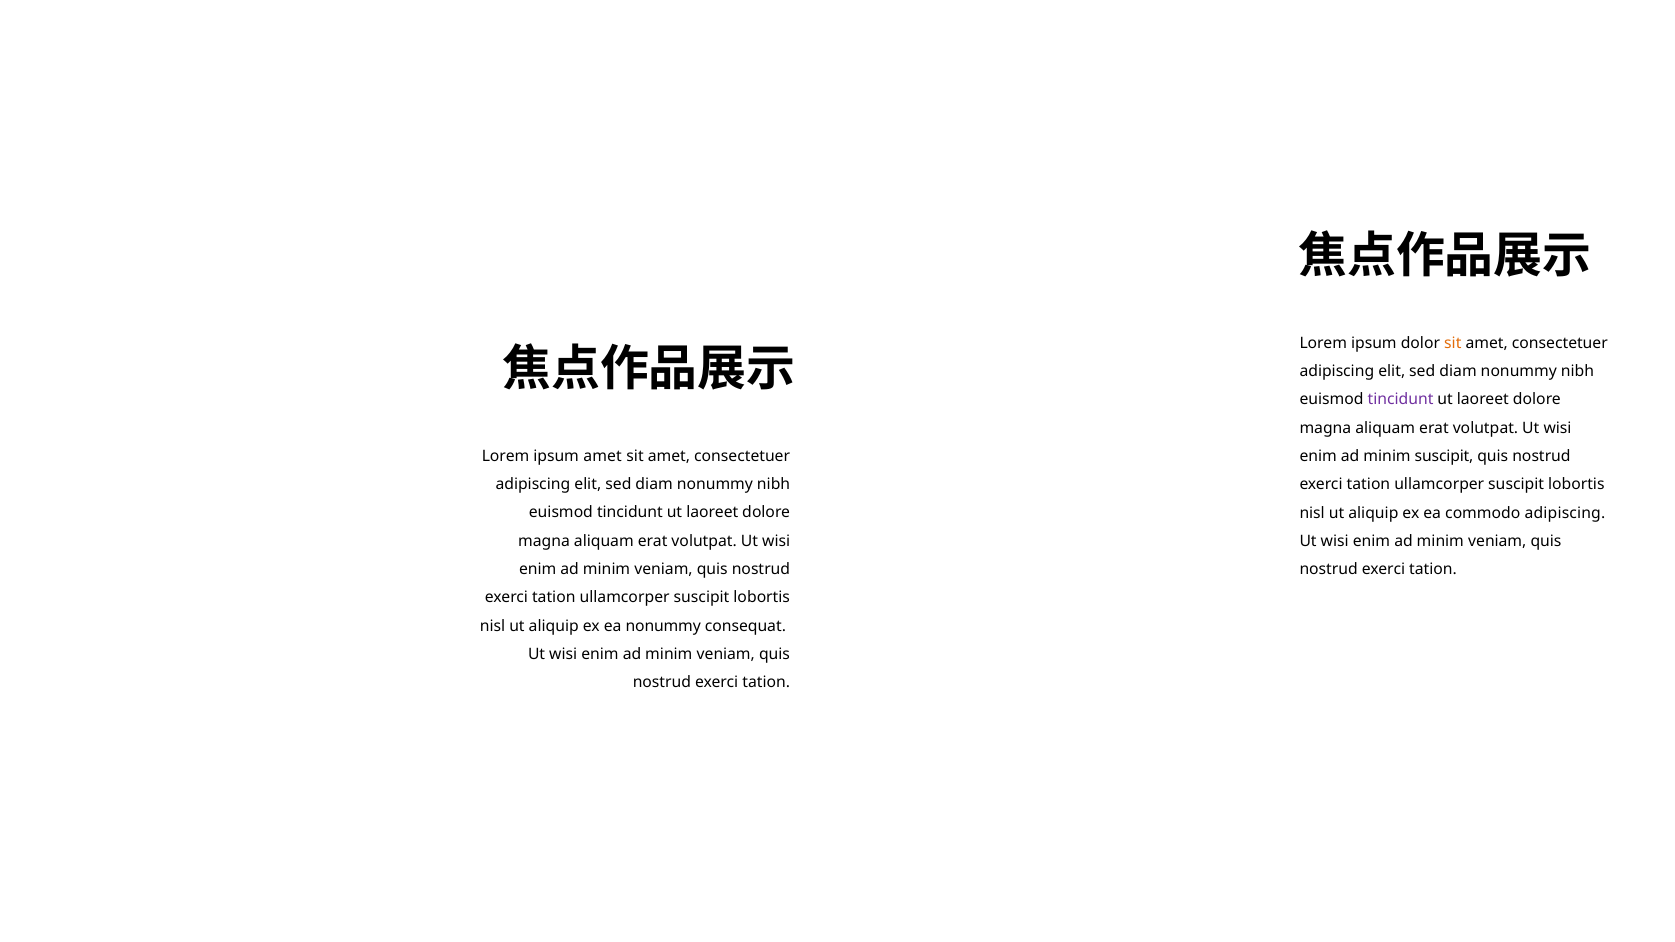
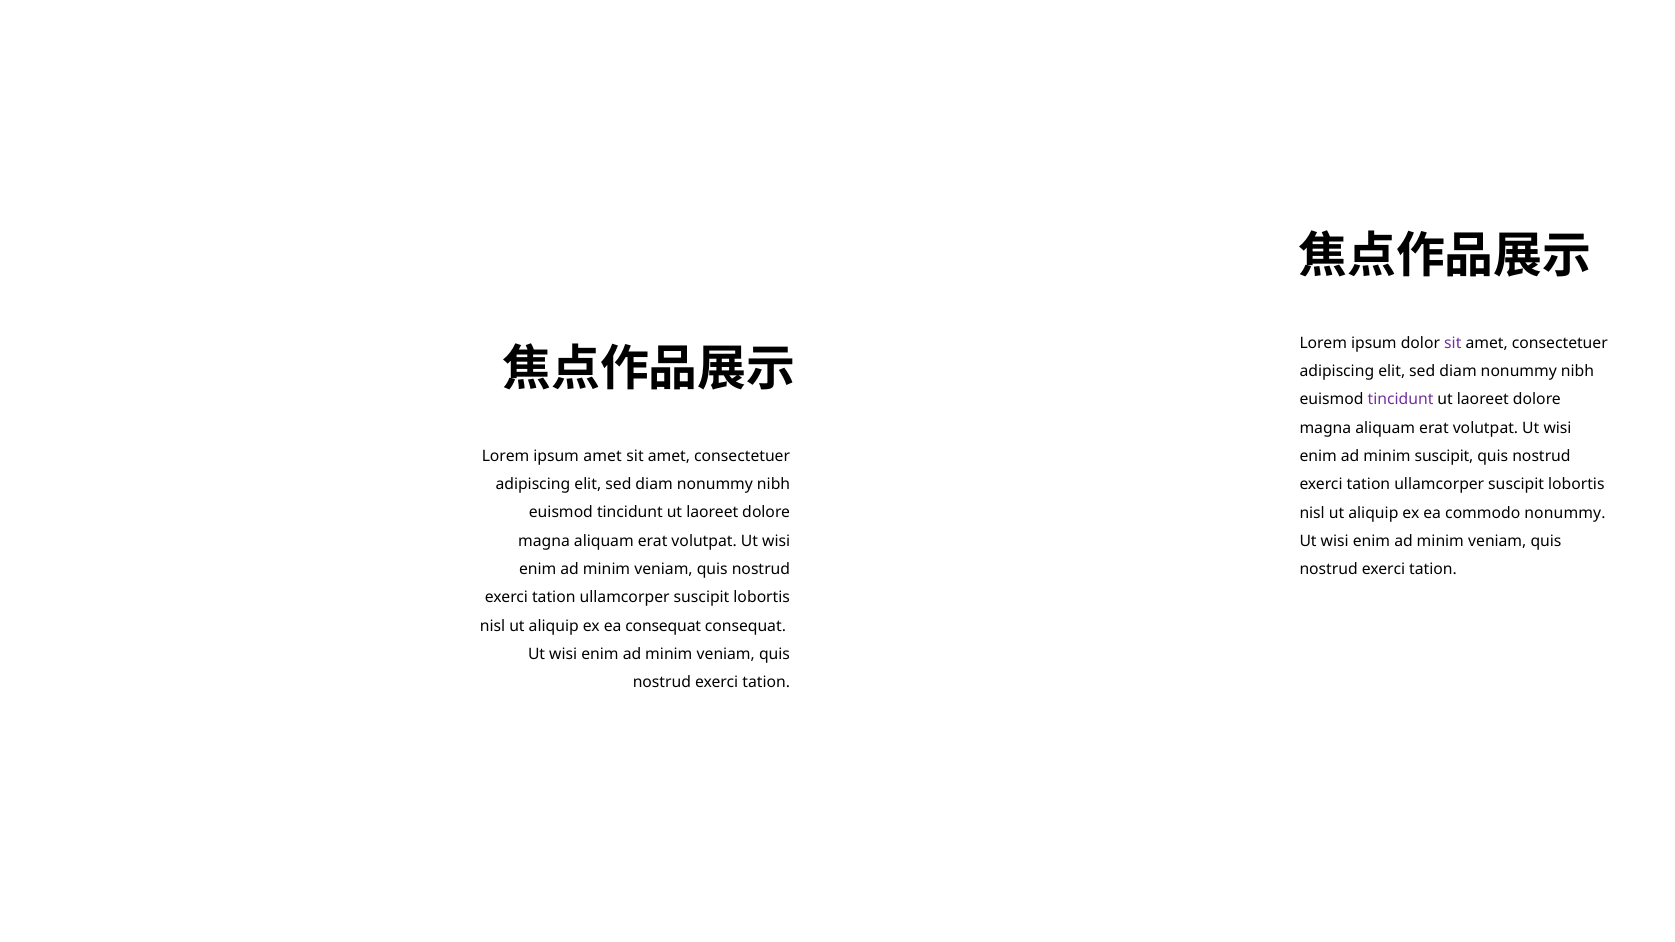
sit at (1453, 343) colour: orange -> purple
commodo adipiscing: adipiscing -> nonummy
ea nonummy: nonummy -> consequat
